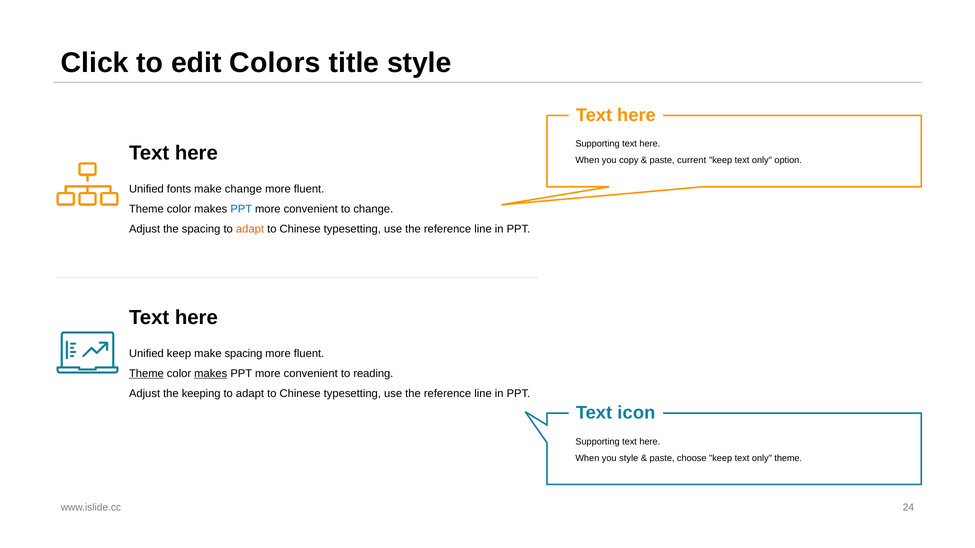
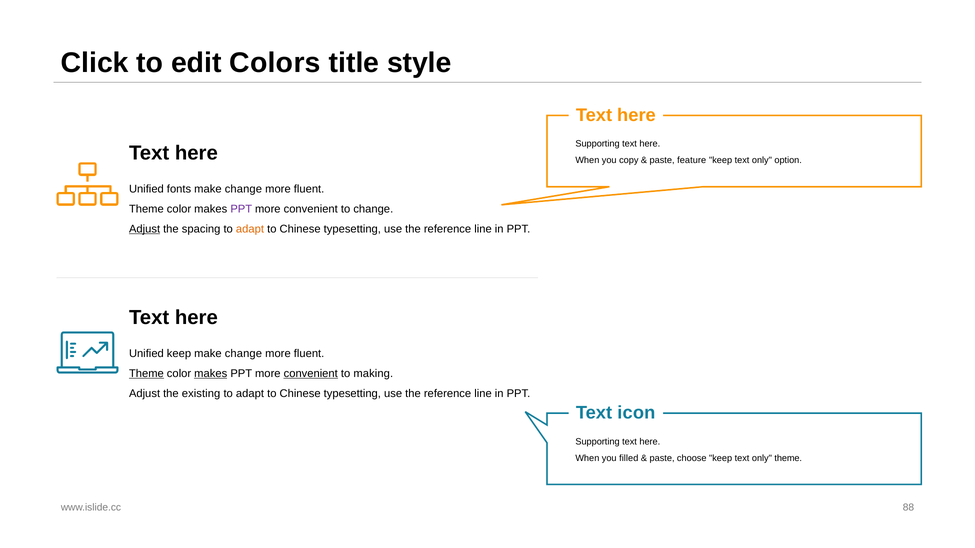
current: current -> feature
PPT at (241, 209) colour: blue -> purple
Adjust at (145, 229) underline: none -> present
spacing at (243, 354): spacing -> change
convenient at (311, 374) underline: none -> present
reading: reading -> making
keeping: keeping -> existing
you style: style -> filled
24: 24 -> 88
